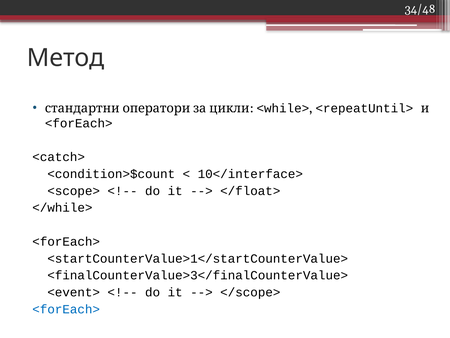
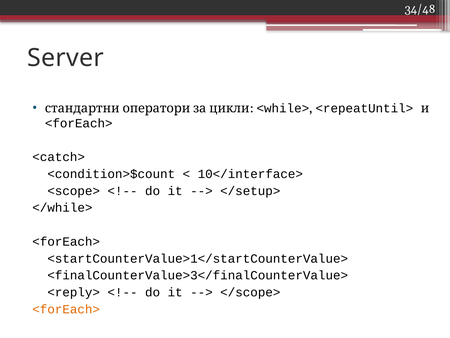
Метод: Метод -> Server
</float>: </float> -> </setup>
<event>: <event> -> <reply>
<forEach> at (66, 309) colour: blue -> orange
